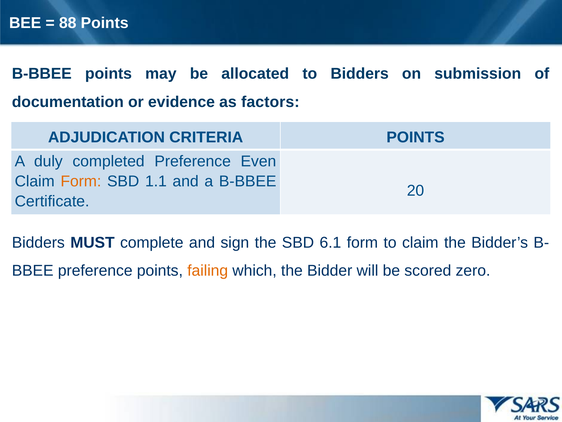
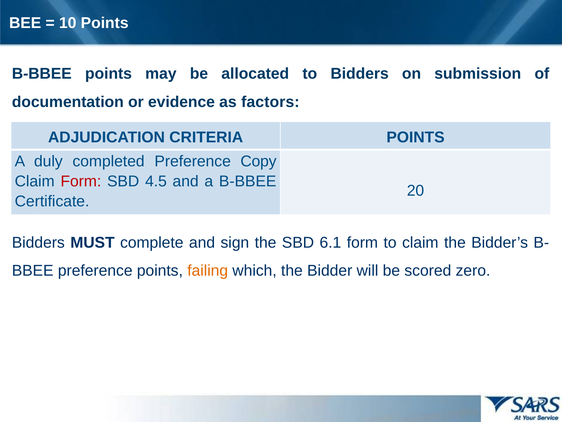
88: 88 -> 10
Even: Even -> Copy
Form at (81, 181) colour: orange -> red
1.1: 1.1 -> 4.5
